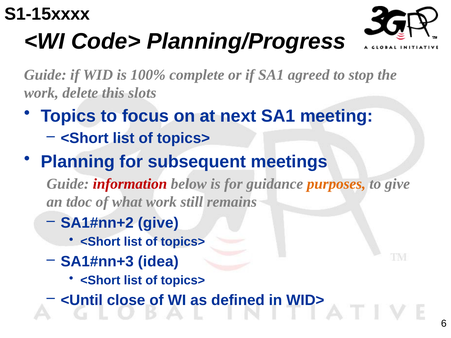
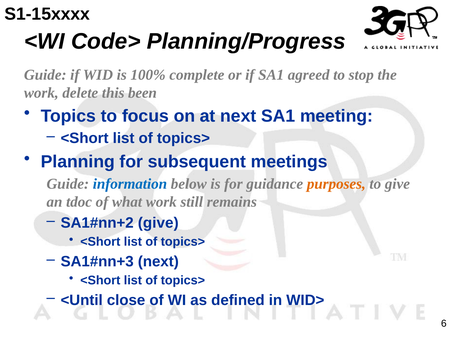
slots: slots -> been
information colour: red -> blue
idea at (158, 262): idea -> next
